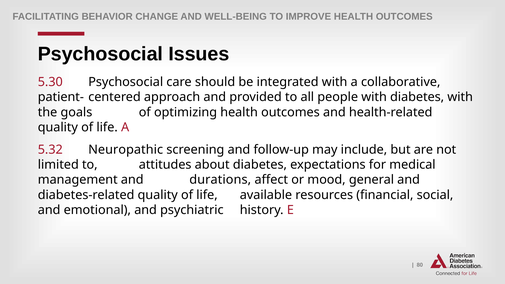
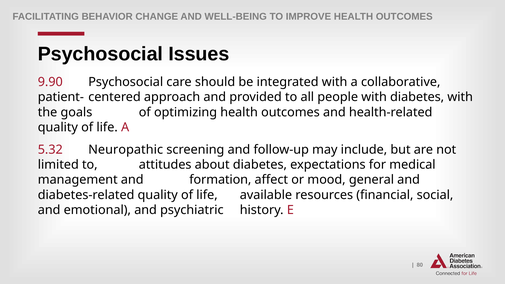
5.30: 5.30 -> 9.90
durations: durations -> formation
